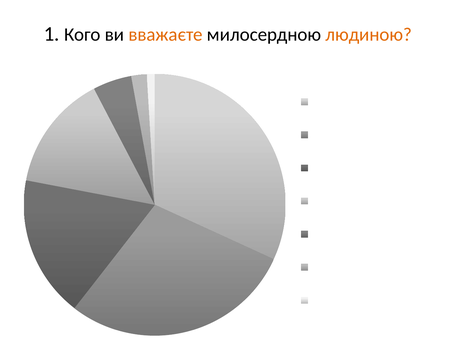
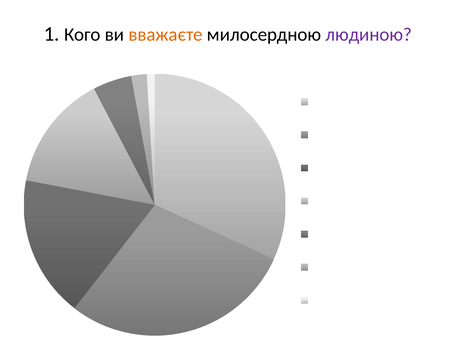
людиною colour: orange -> purple
